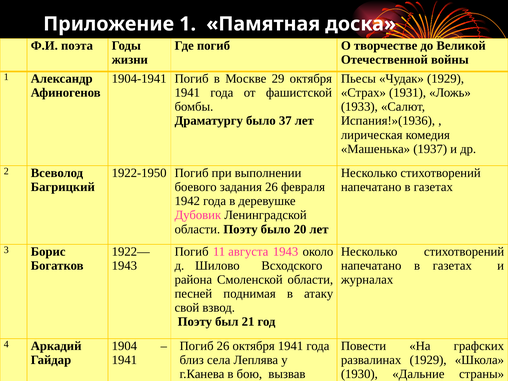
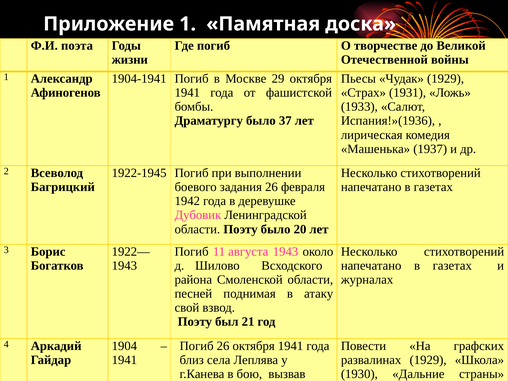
1922-1950: 1922-1950 -> 1922-1945
